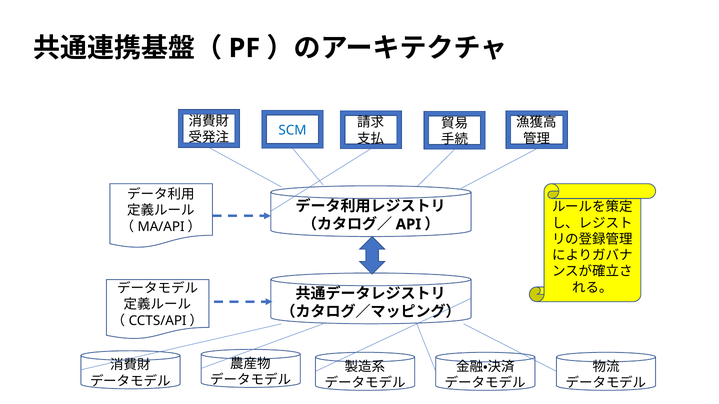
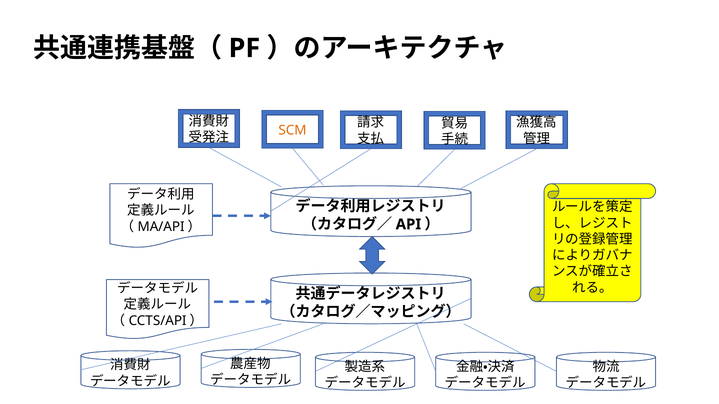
SCM colour: blue -> orange
